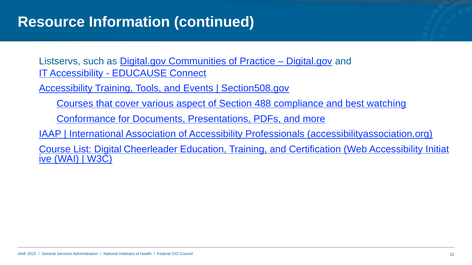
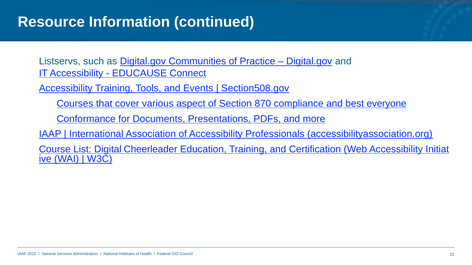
488: 488 -> 870
watching: watching -> everyone
